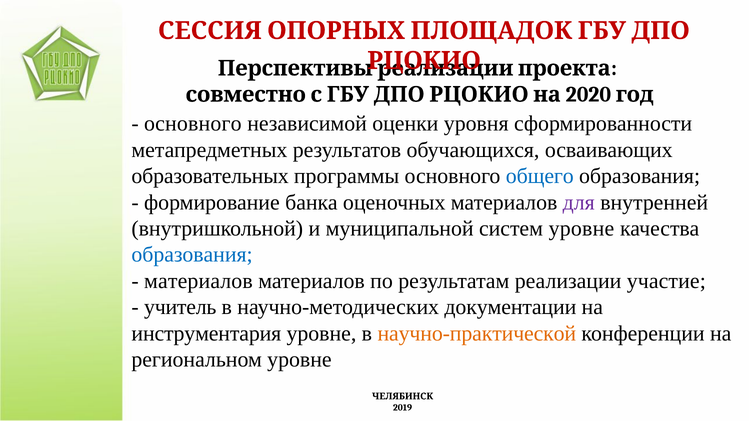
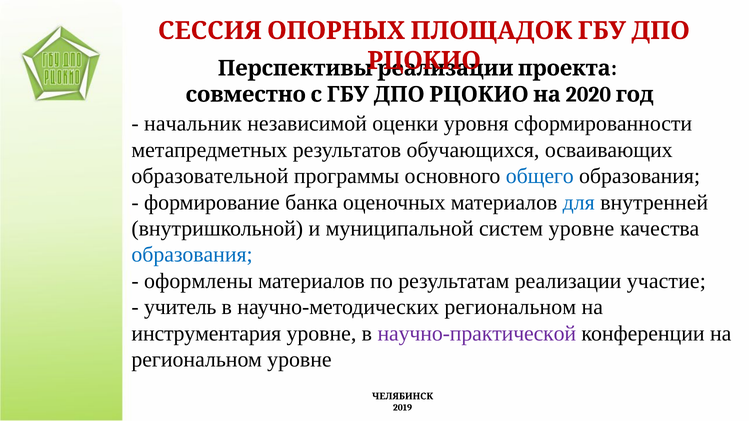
основного at (193, 124): основного -> начальник
образовательных: образовательных -> образовательной
для colour: purple -> blue
материалов at (198, 281): материалов -> оформлены
научно-методических документации: документации -> региональном
научно-практической colour: orange -> purple
